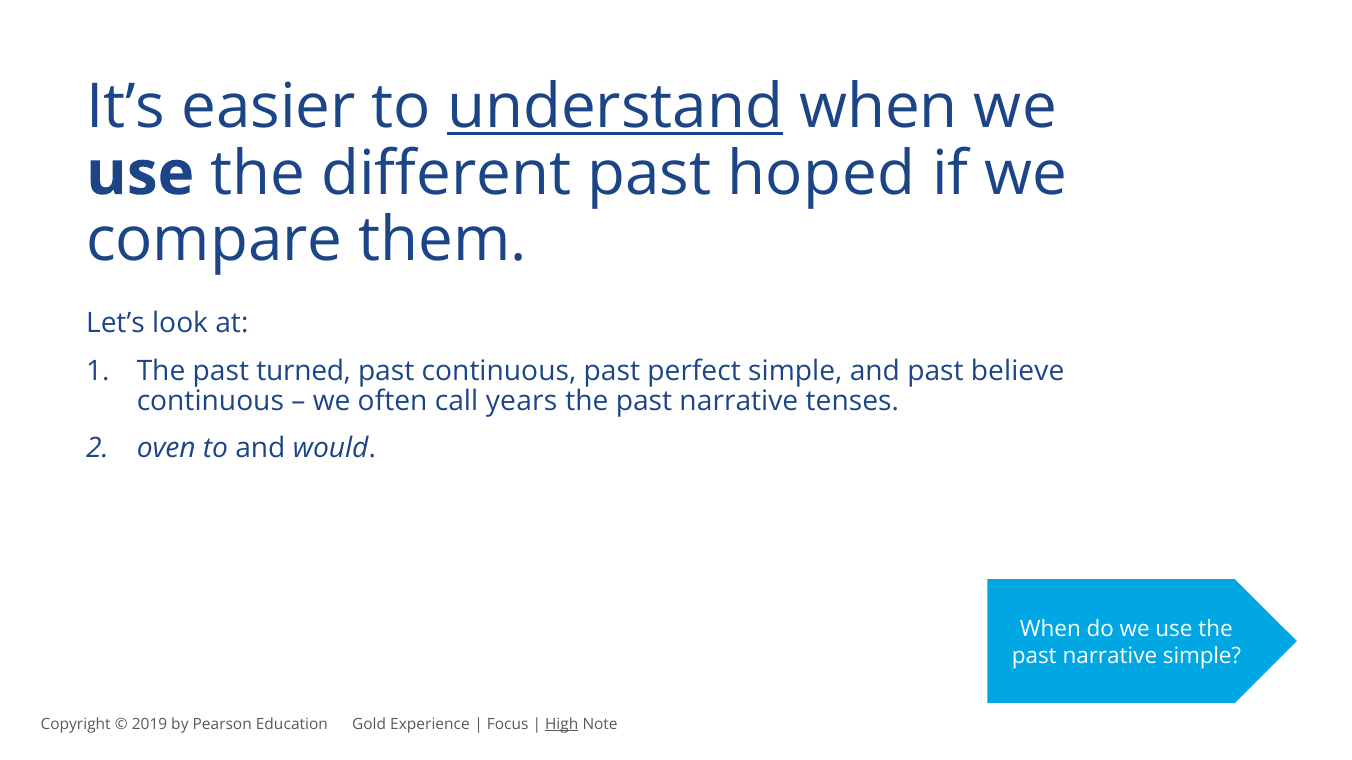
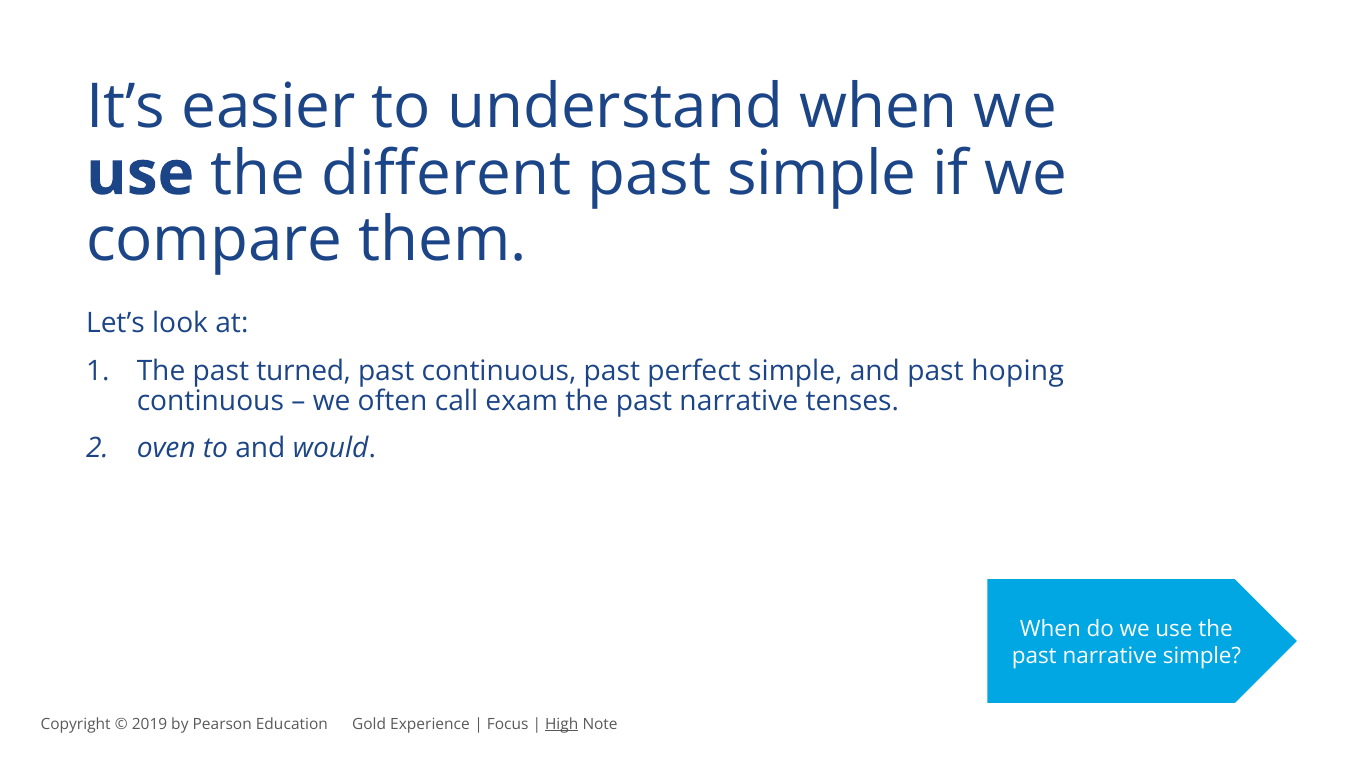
understand underline: present -> none
past hoped: hoped -> simple
believe: believe -> hoping
years: years -> exam
